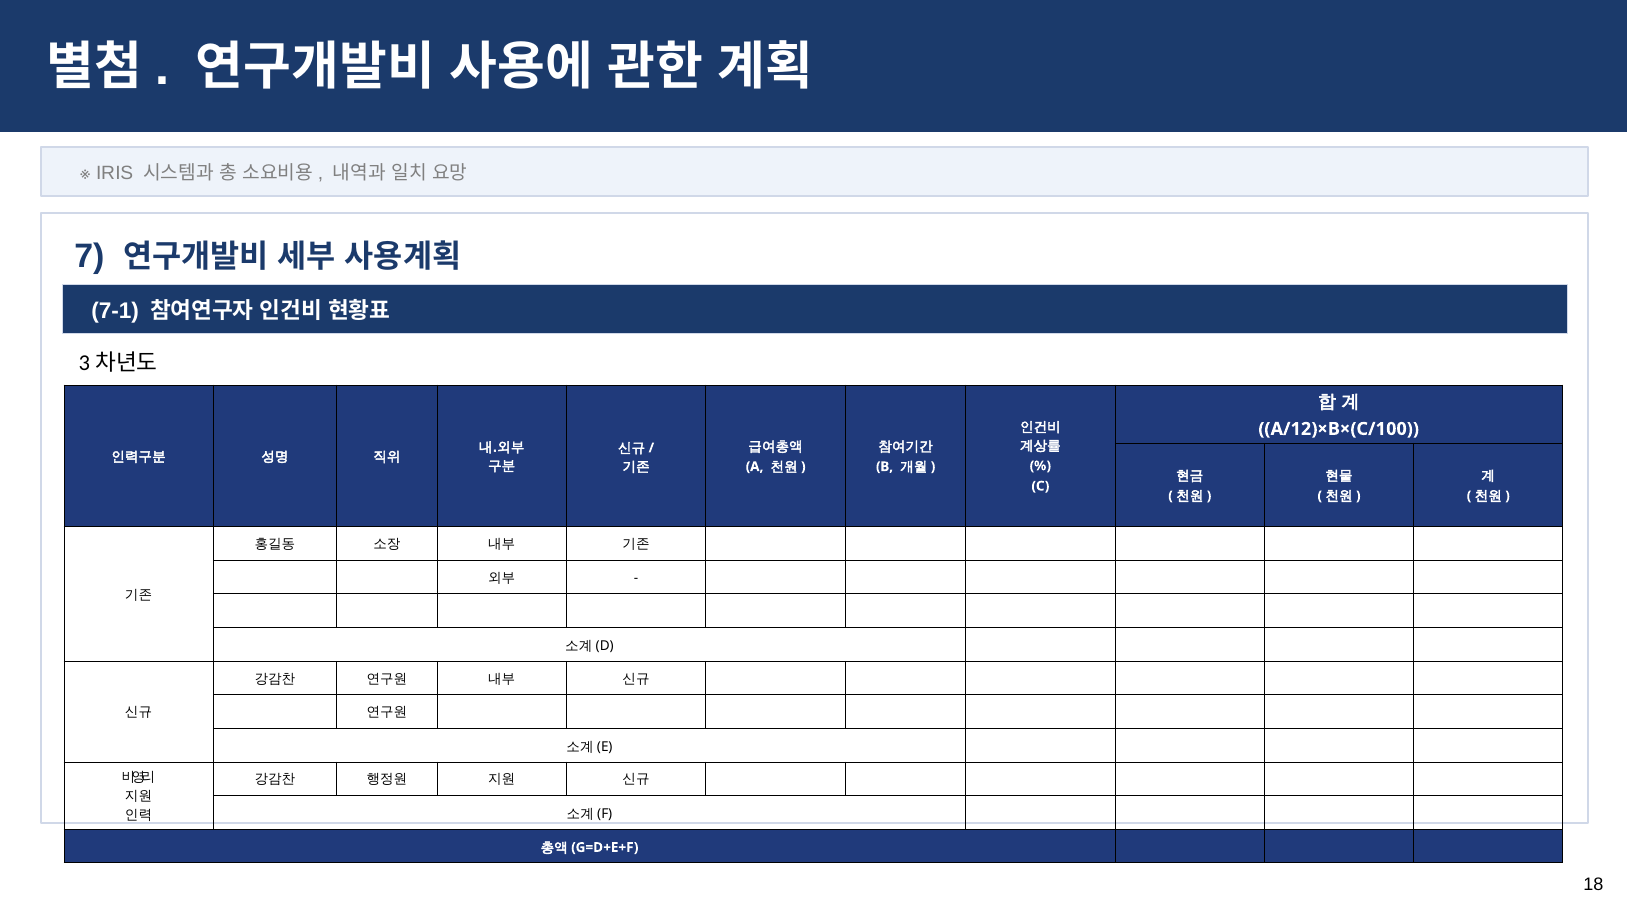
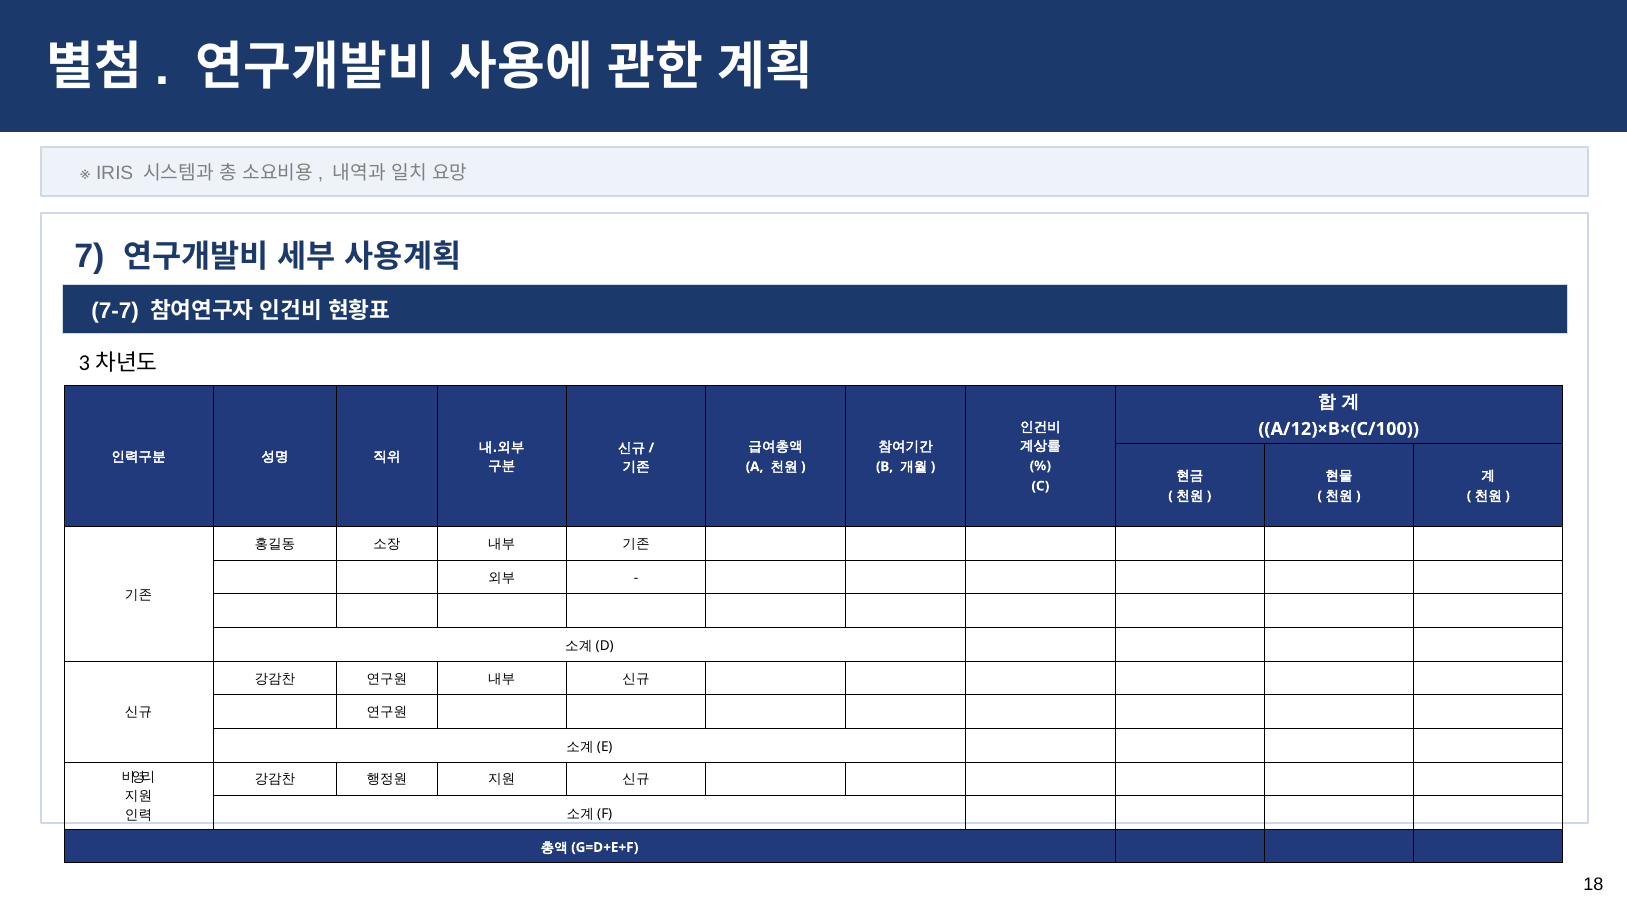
7-1: 7-1 -> 7-7
